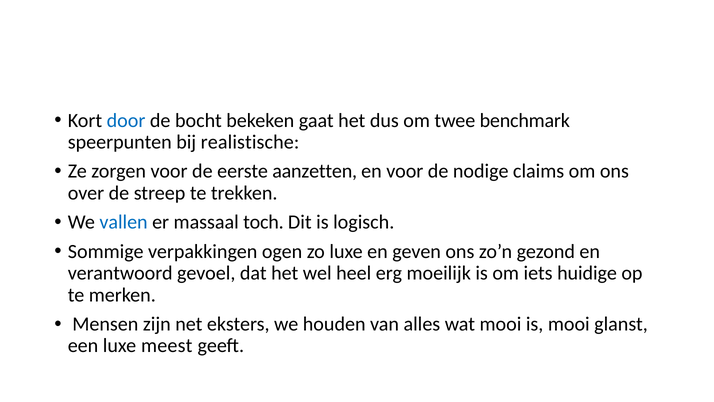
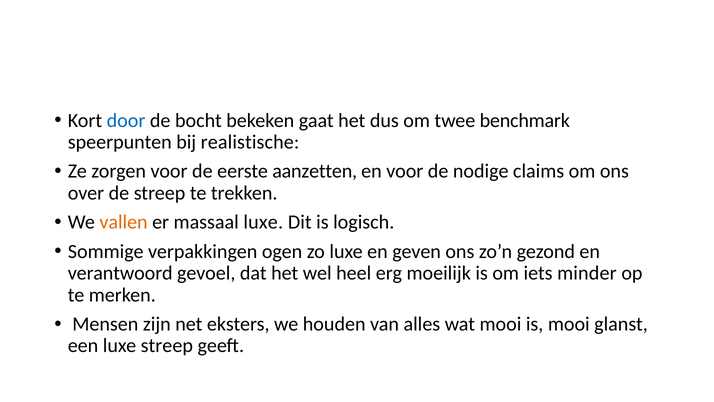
vallen colour: blue -> orange
massaal toch: toch -> luxe
huidige: huidige -> minder
luxe meest: meest -> streep
